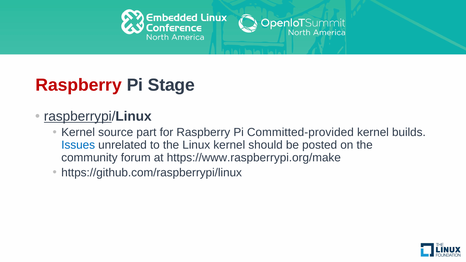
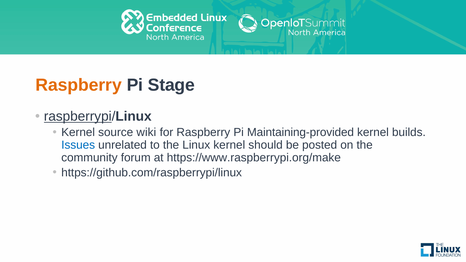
Raspberry at (79, 85) colour: red -> orange
part: part -> wiki
Committed-provided: Committed-provided -> Maintaining-provided
